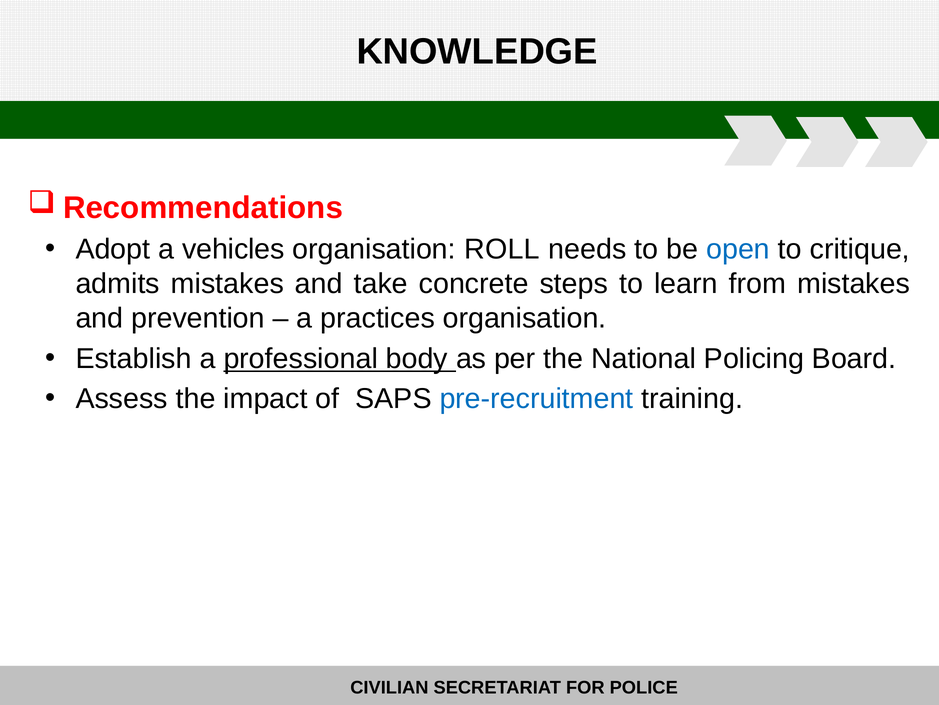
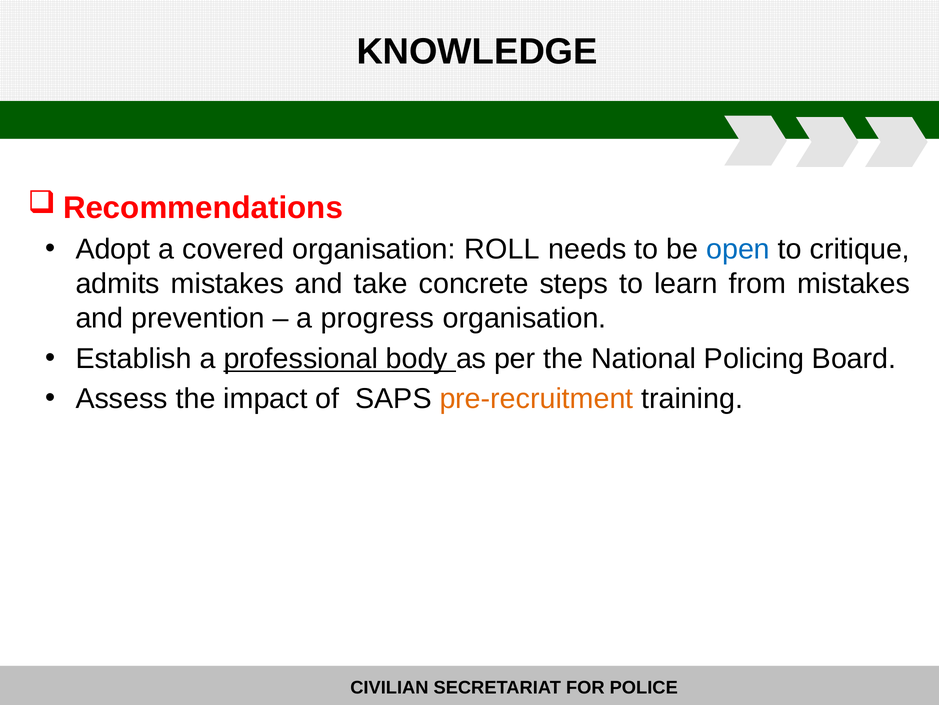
vehicles: vehicles -> covered
practices: practices -> progress
pre-recruitment colour: blue -> orange
